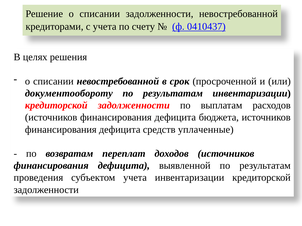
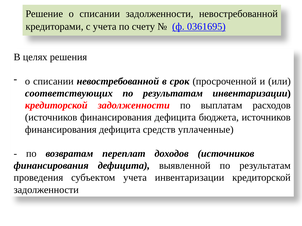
0410437: 0410437 -> 0361695
документообороту: документообороту -> соответствующих
